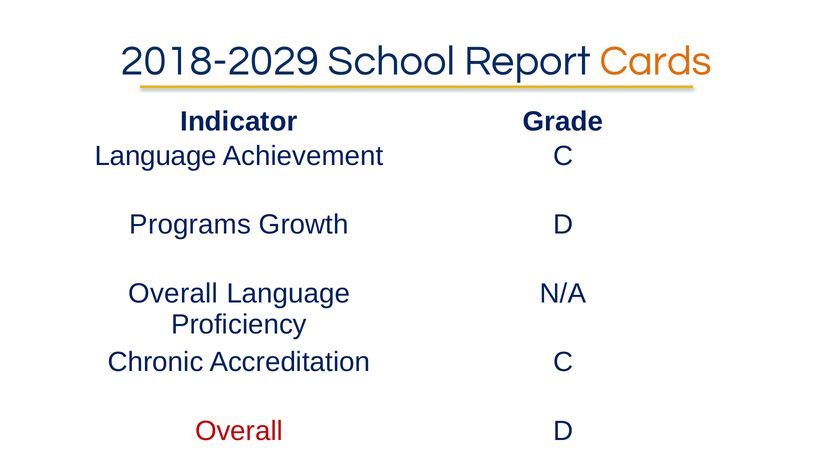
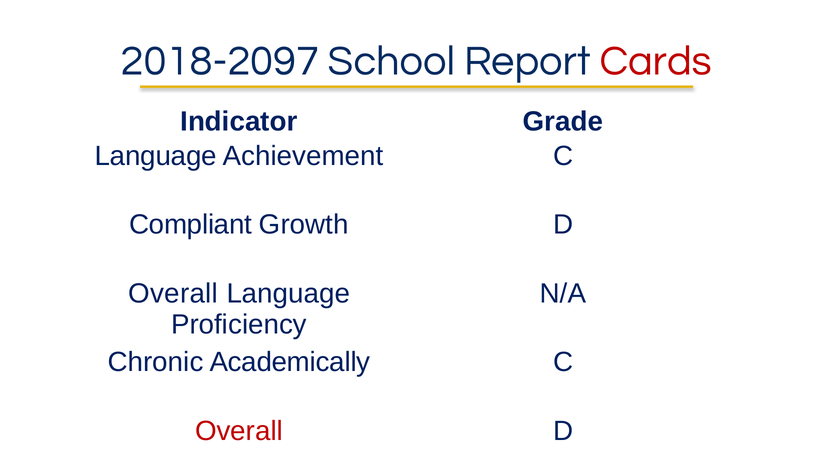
2018-2029: 2018-2029 -> 2018-2097
Cards colour: orange -> red
Programs: Programs -> Compliant
Accreditation: Accreditation -> Academically
